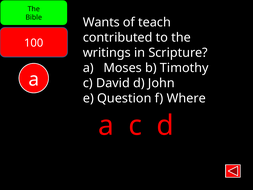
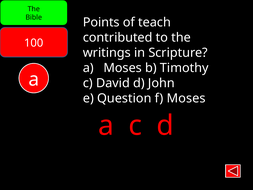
Wants: Wants -> Points
f Where: Where -> Moses
